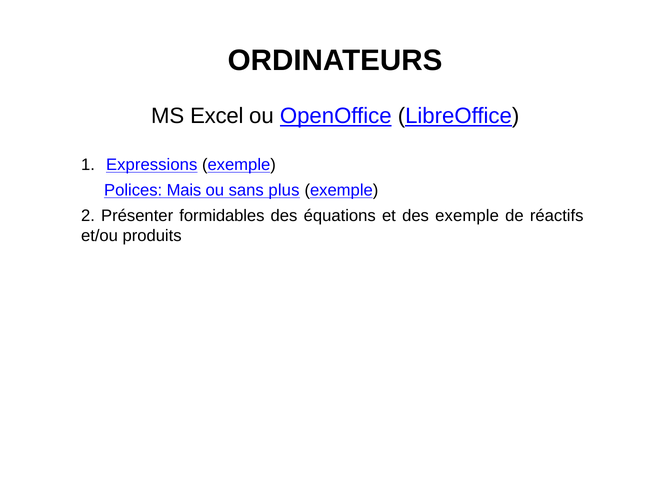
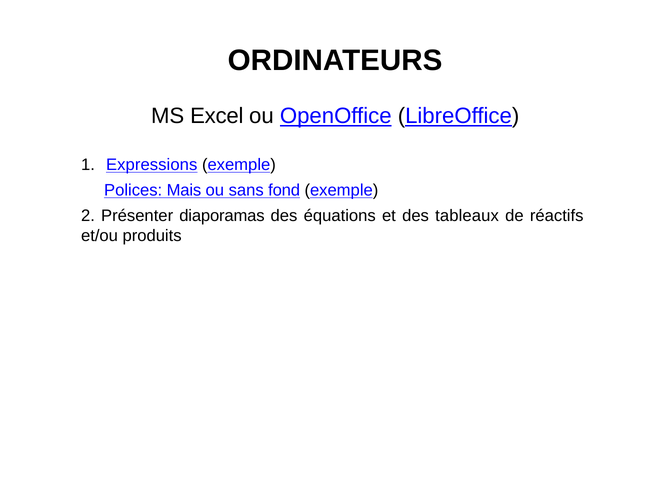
plus: plus -> fond
formidables: formidables -> diaporamas
des exemple: exemple -> tableaux
